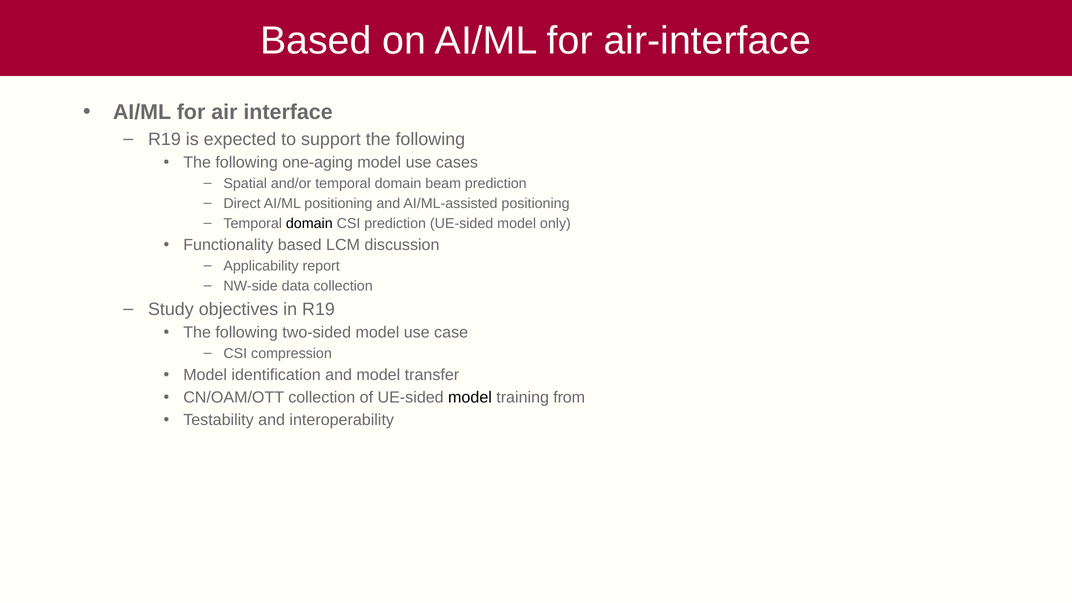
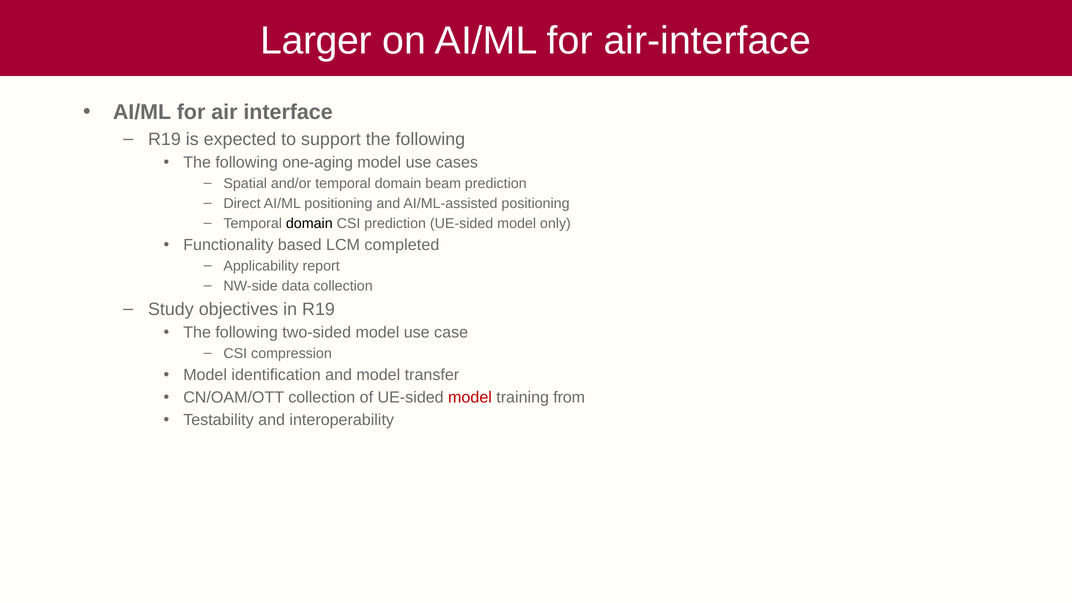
Based at (316, 41): Based -> Larger
discussion: discussion -> completed
model at (470, 398) colour: black -> red
